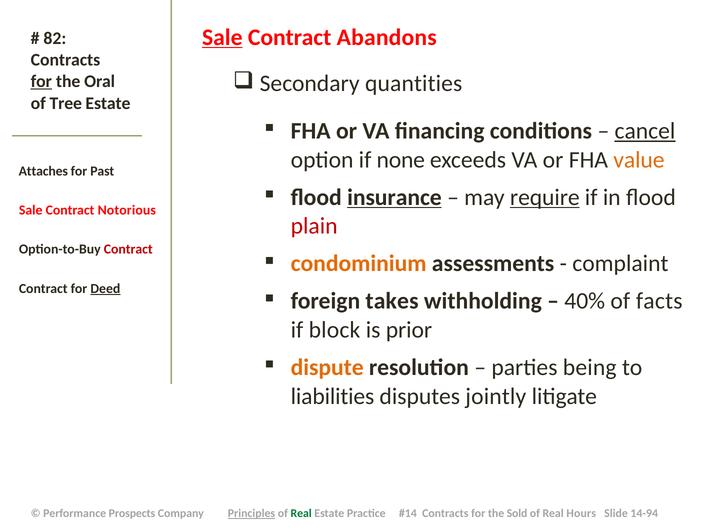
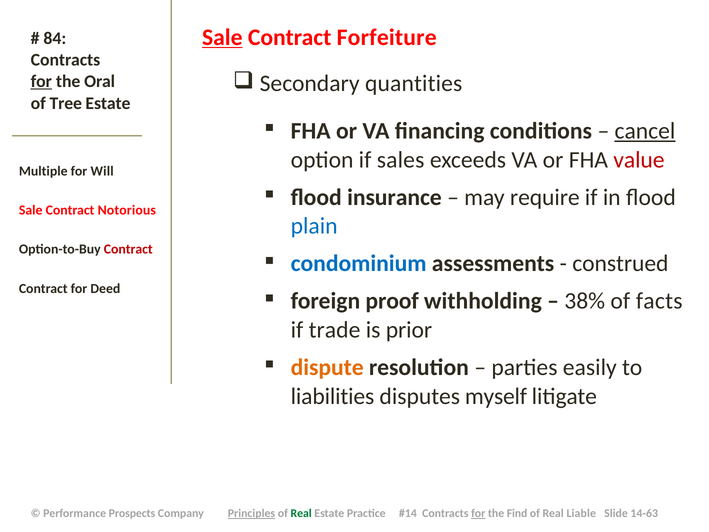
Abandons: Abandons -> Forfeiture
82: 82 -> 84
none: none -> sales
value colour: orange -> red
Attaches: Attaches -> Multiple
Past: Past -> Will
insurance underline: present -> none
require underline: present -> none
plain colour: red -> blue
condominium colour: orange -> blue
complaint: complaint -> construed
Deed underline: present -> none
takes: takes -> proof
40%: 40% -> 38%
block: block -> trade
being: being -> easily
jointly: jointly -> myself
for at (478, 513) underline: none -> present
Sold: Sold -> Find
Hours: Hours -> Liable
14-94: 14-94 -> 14-63
